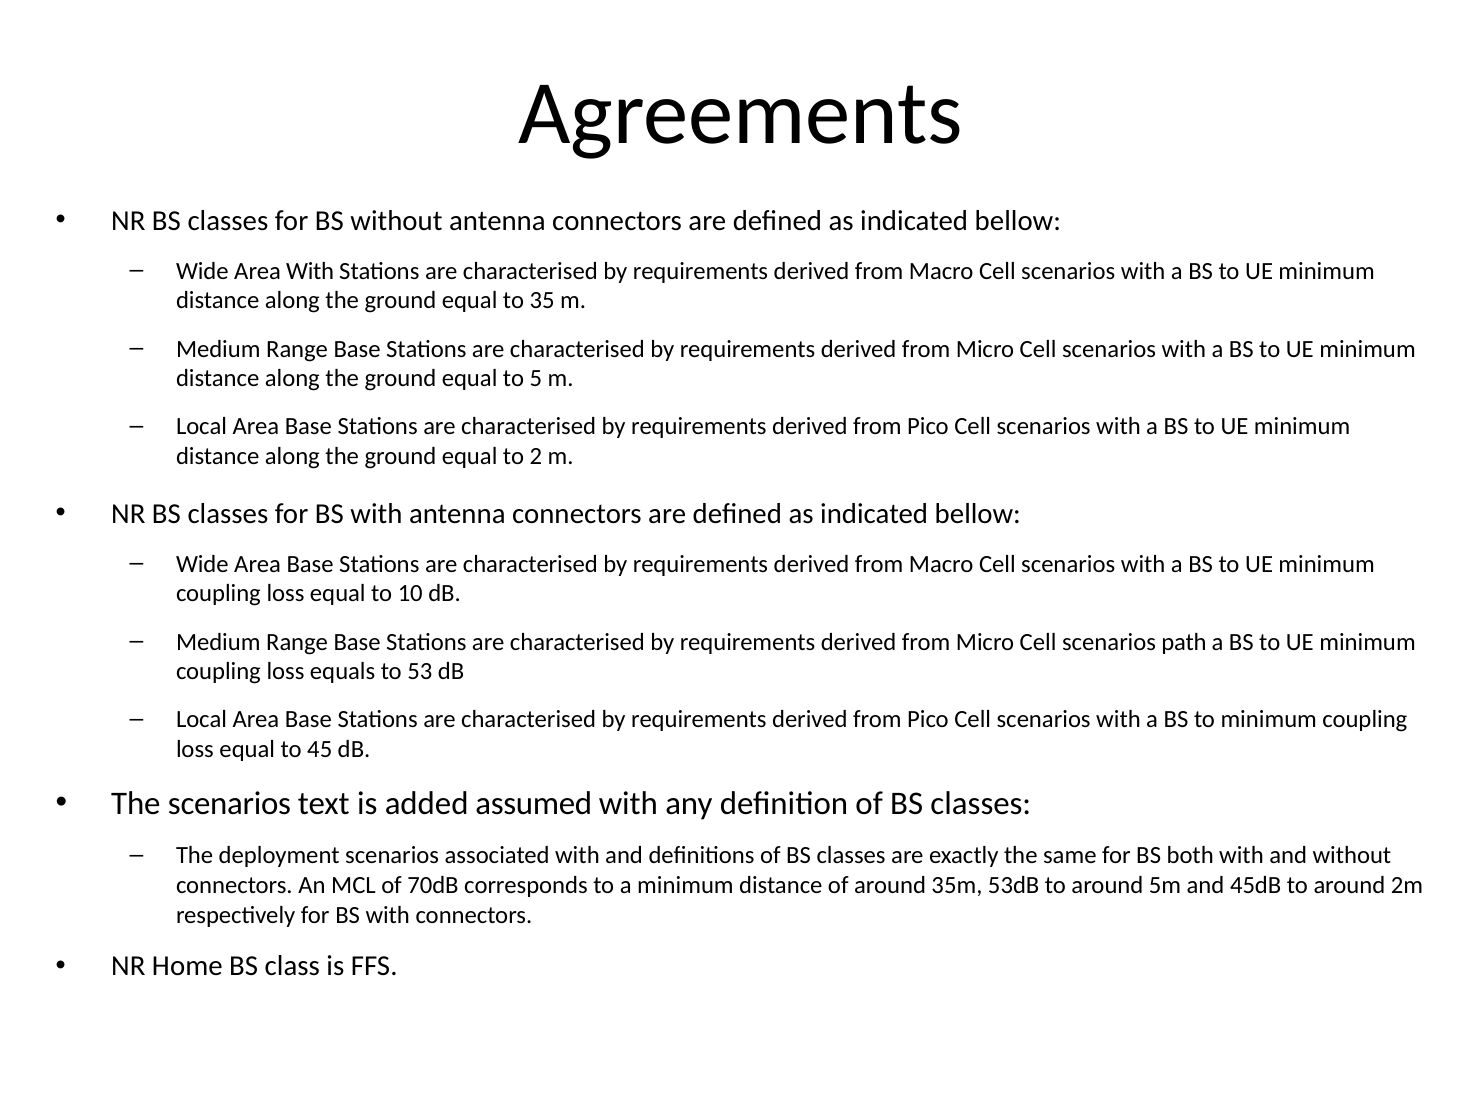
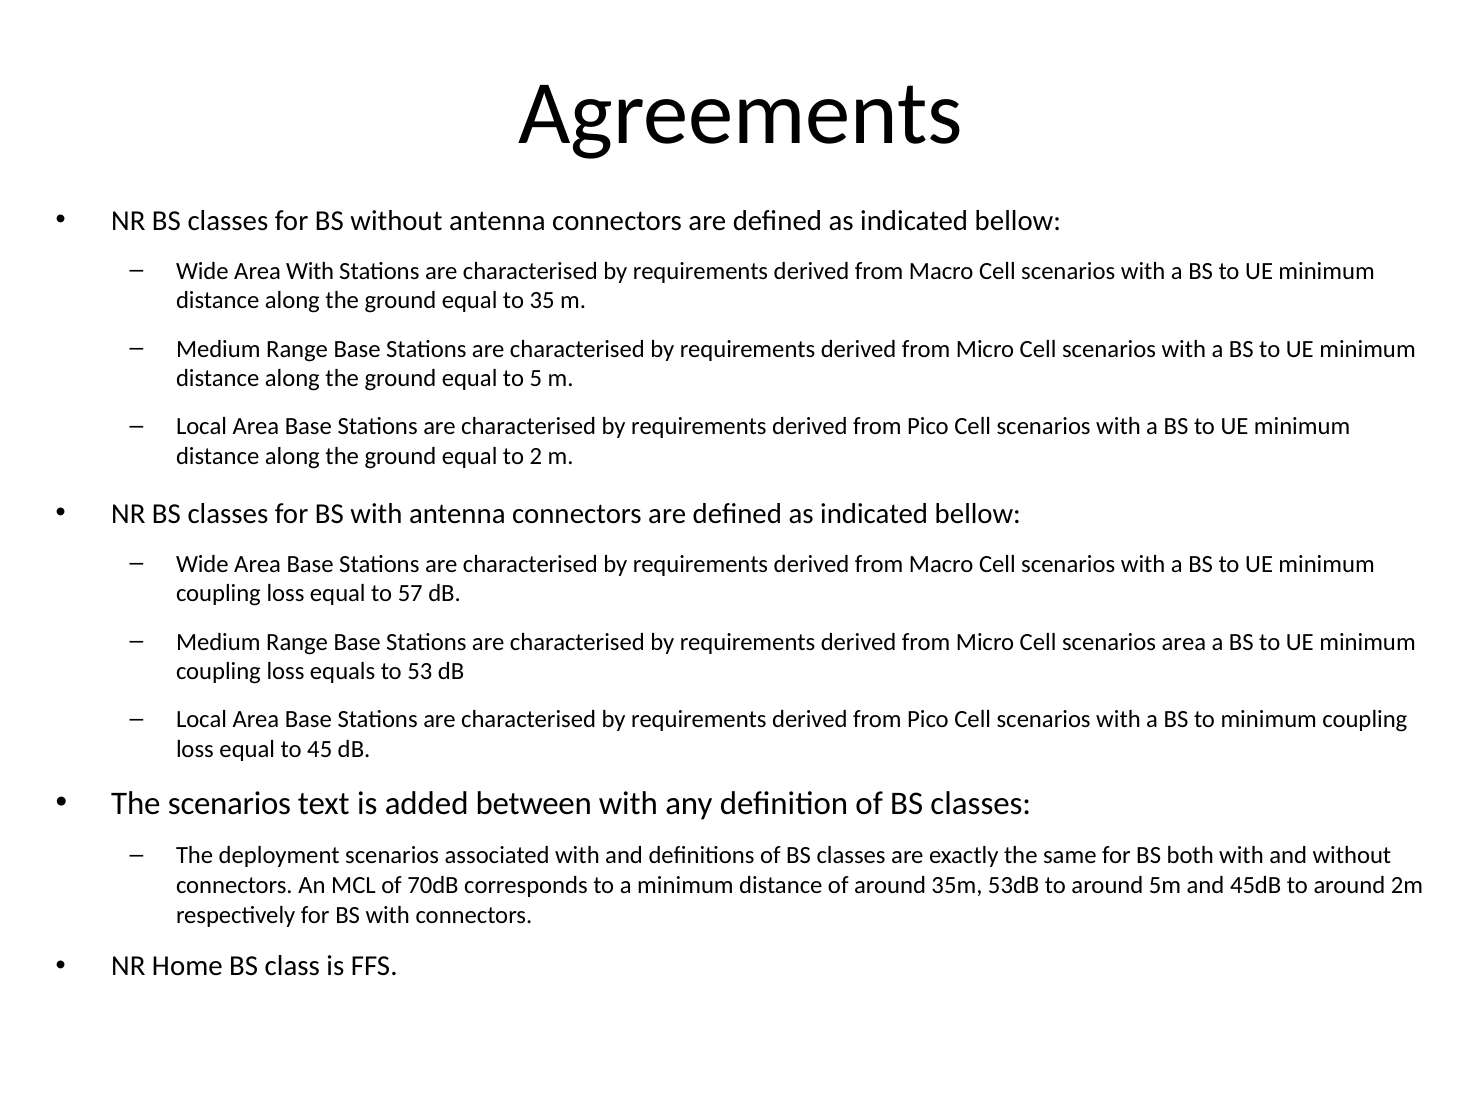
10: 10 -> 57
scenarios path: path -> area
assumed: assumed -> between
